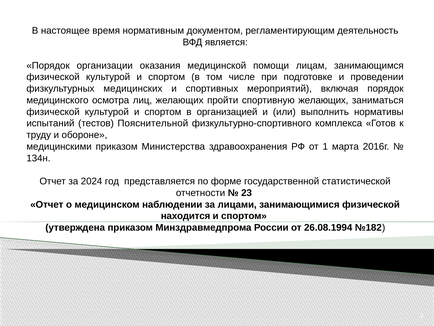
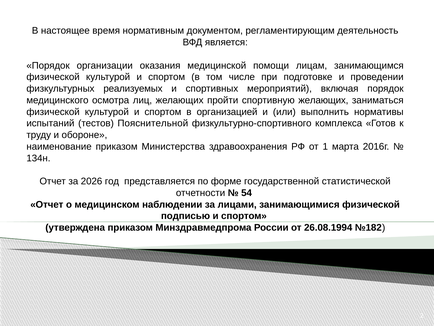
медицинских: медицинских -> реализуемых
медицинскими: медицинскими -> наименование
2024: 2024 -> 2026
23: 23 -> 54
находится: находится -> подписью
